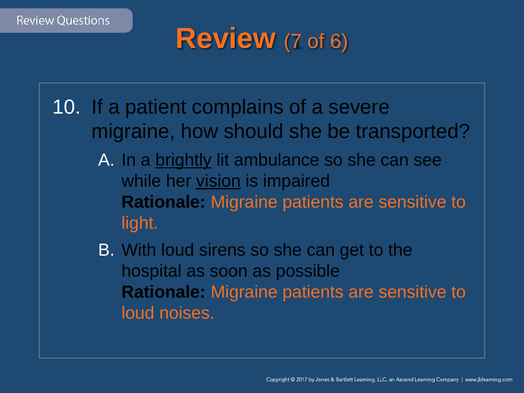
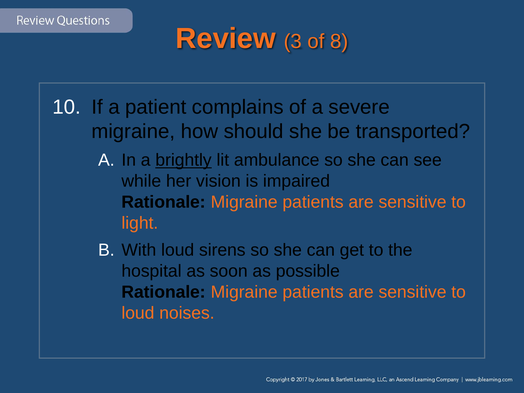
7: 7 -> 3
6: 6 -> 8
vision underline: present -> none
